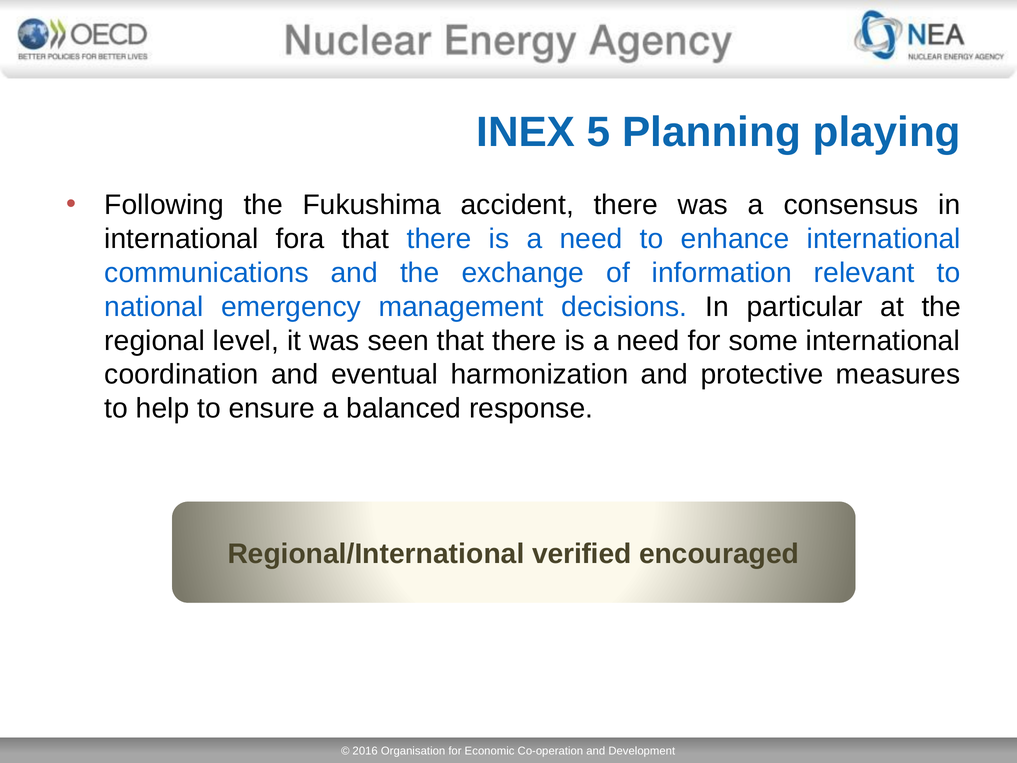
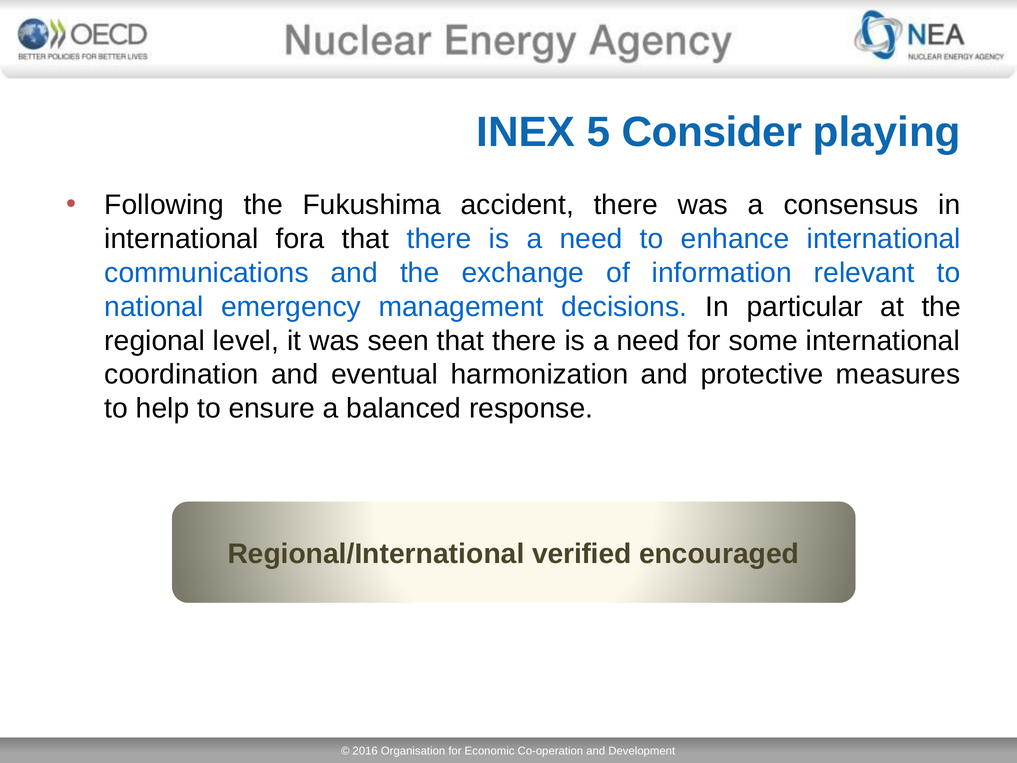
Planning: Planning -> Consider
